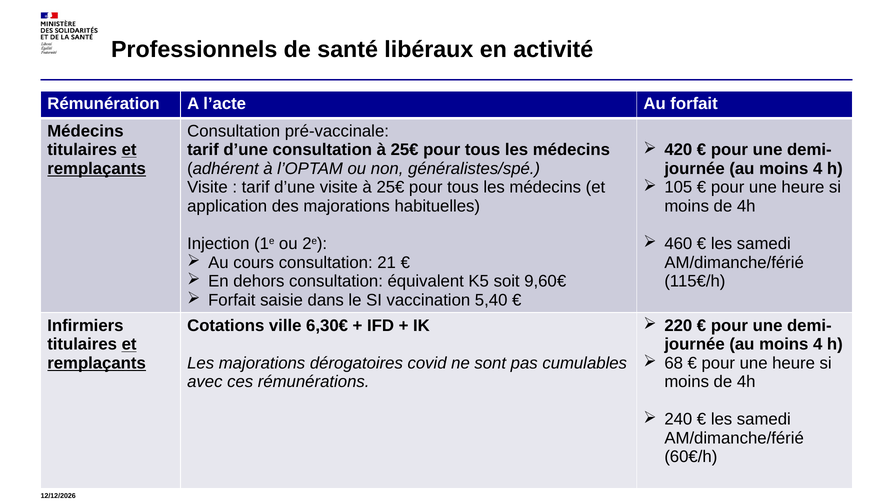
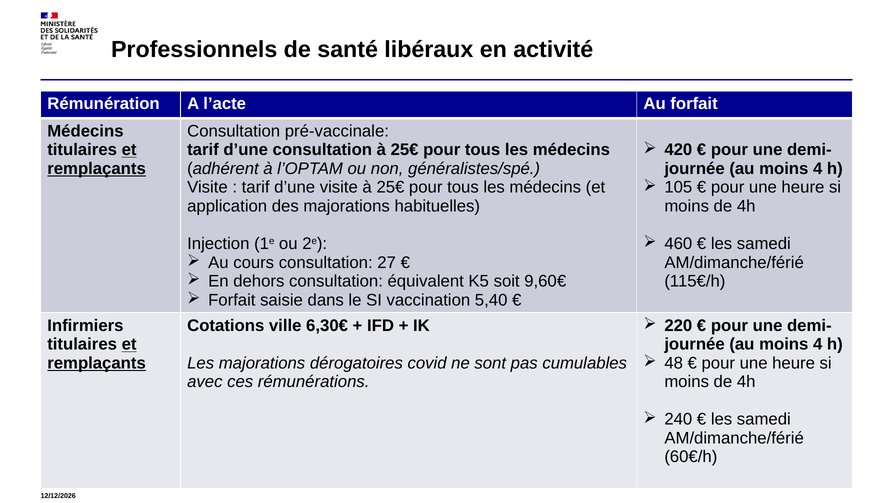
21: 21 -> 27
68: 68 -> 48
